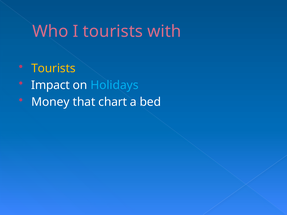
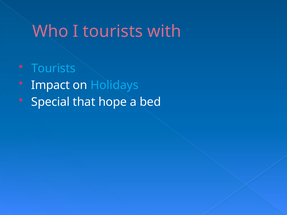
Tourists at (53, 69) colour: yellow -> light blue
Money: Money -> Special
chart: chart -> hope
